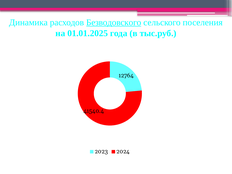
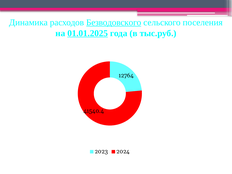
01.01.2025 underline: none -> present
